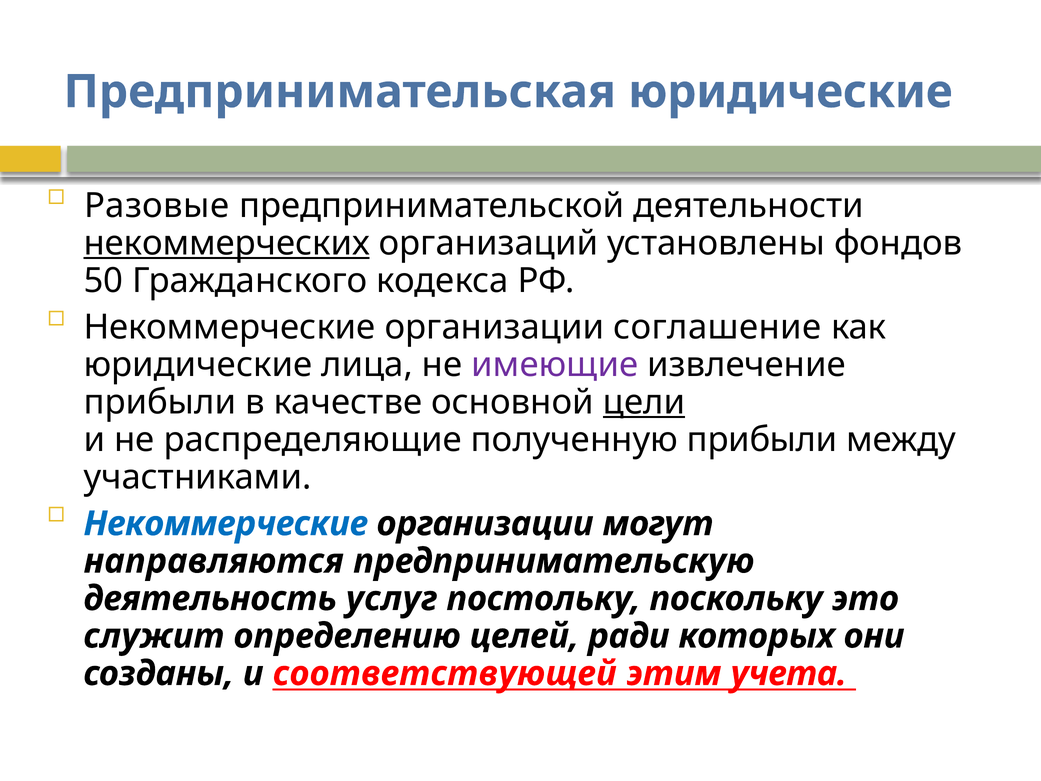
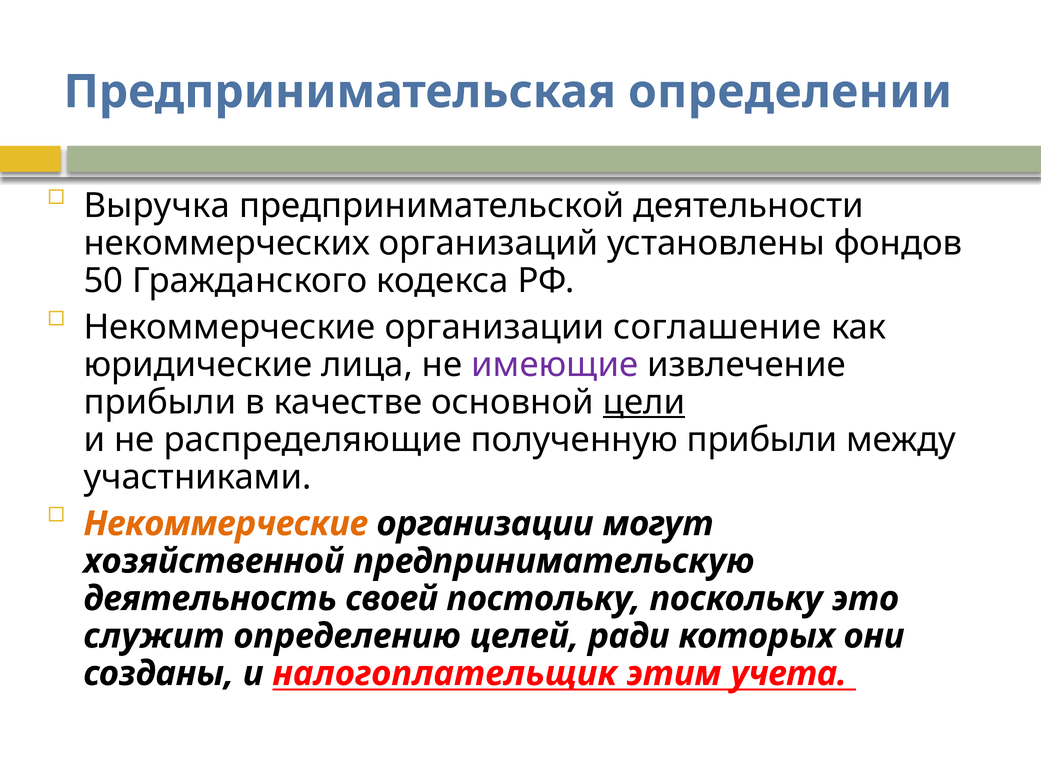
Предпринимательская юридические: юридические -> определении
Разовые: Разовые -> Выручка
некоммерческих underline: present -> none
Некоммерческие at (226, 524) colour: blue -> orange
направляются: направляются -> хозяйственной
услуг: услуг -> своей
соответствующей: соответствующей -> налогоплательщик
